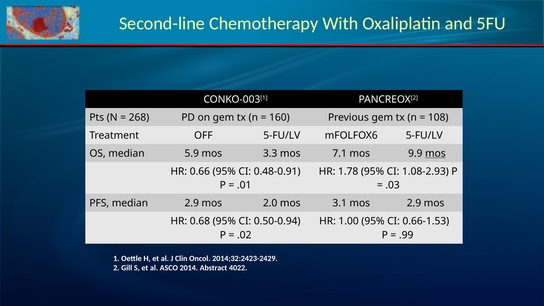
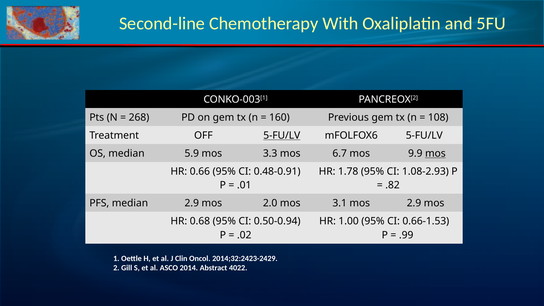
5-FU/LV at (282, 135) underline: none -> present
7.1: 7.1 -> 6.7
.03: .03 -> .82
